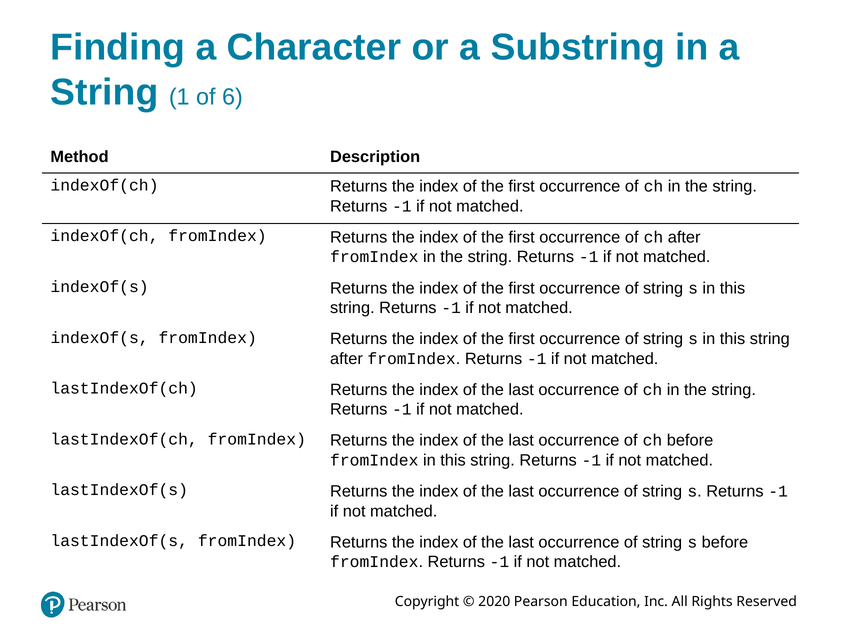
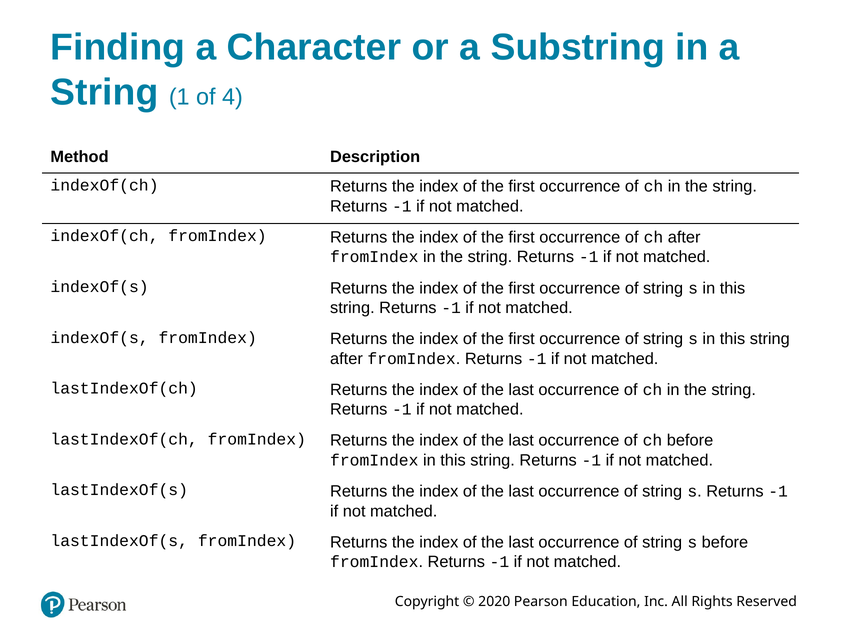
6: 6 -> 4
